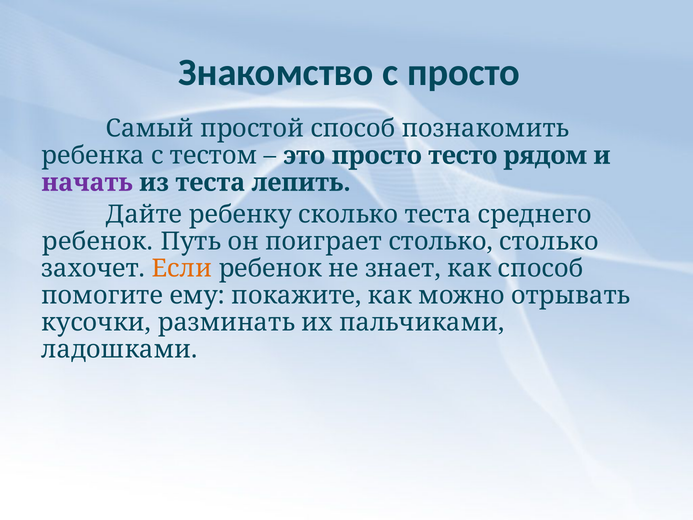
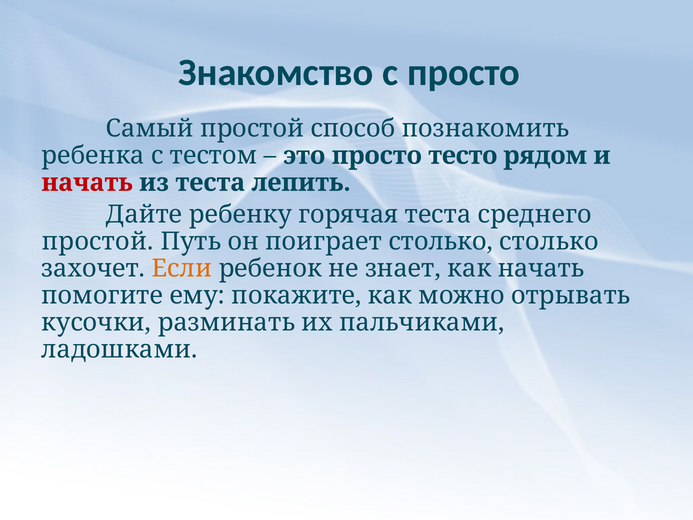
начать at (87, 182) colour: purple -> red
сколько: сколько -> горячая
ребенок at (98, 241): ребенок -> простой
как способ: способ -> начать
